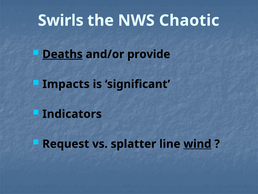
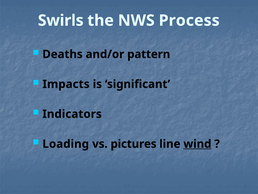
Chaotic: Chaotic -> Process
Deaths underline: present -> none
provide: provide -> pattern
Request: Request -> Loading
splatter: splatter -> pictures
